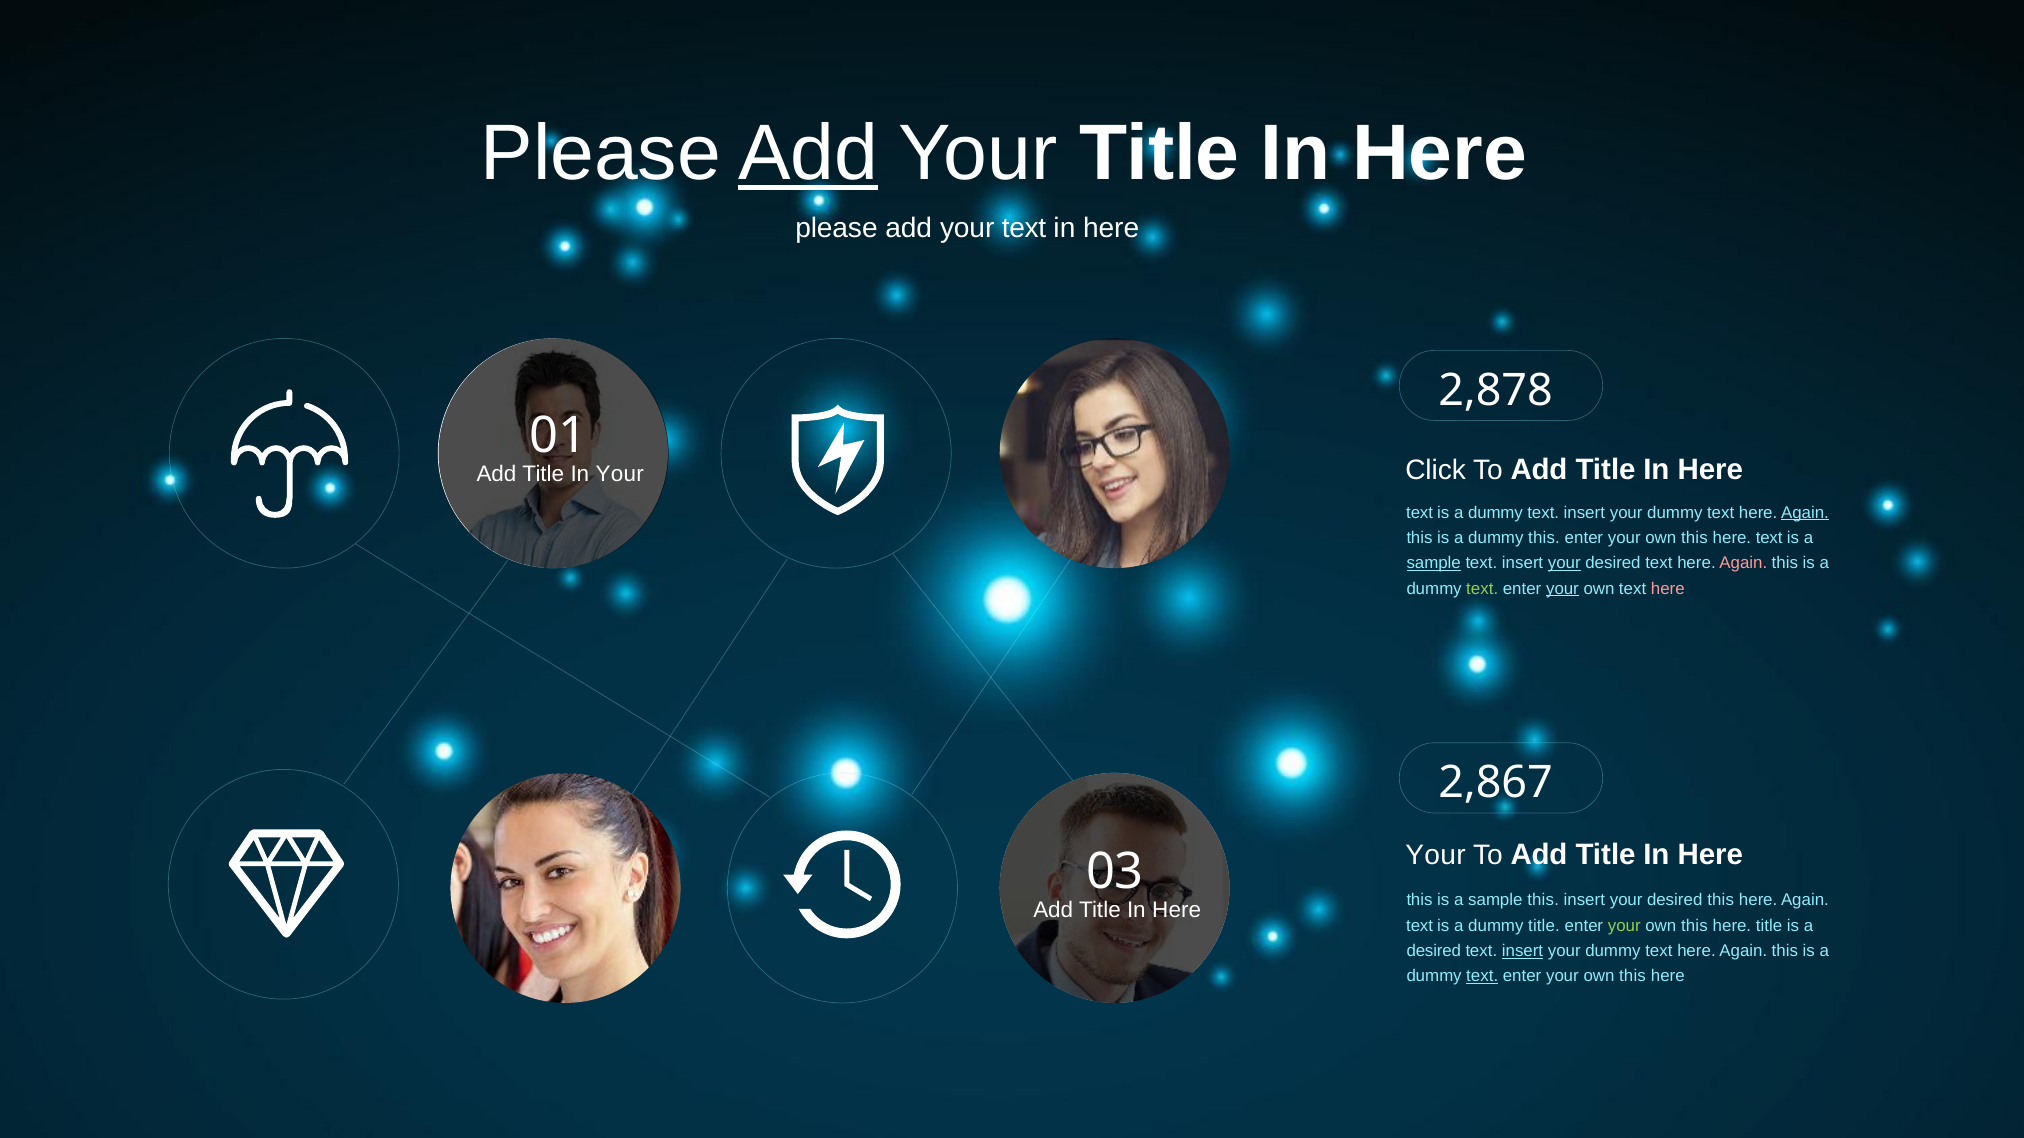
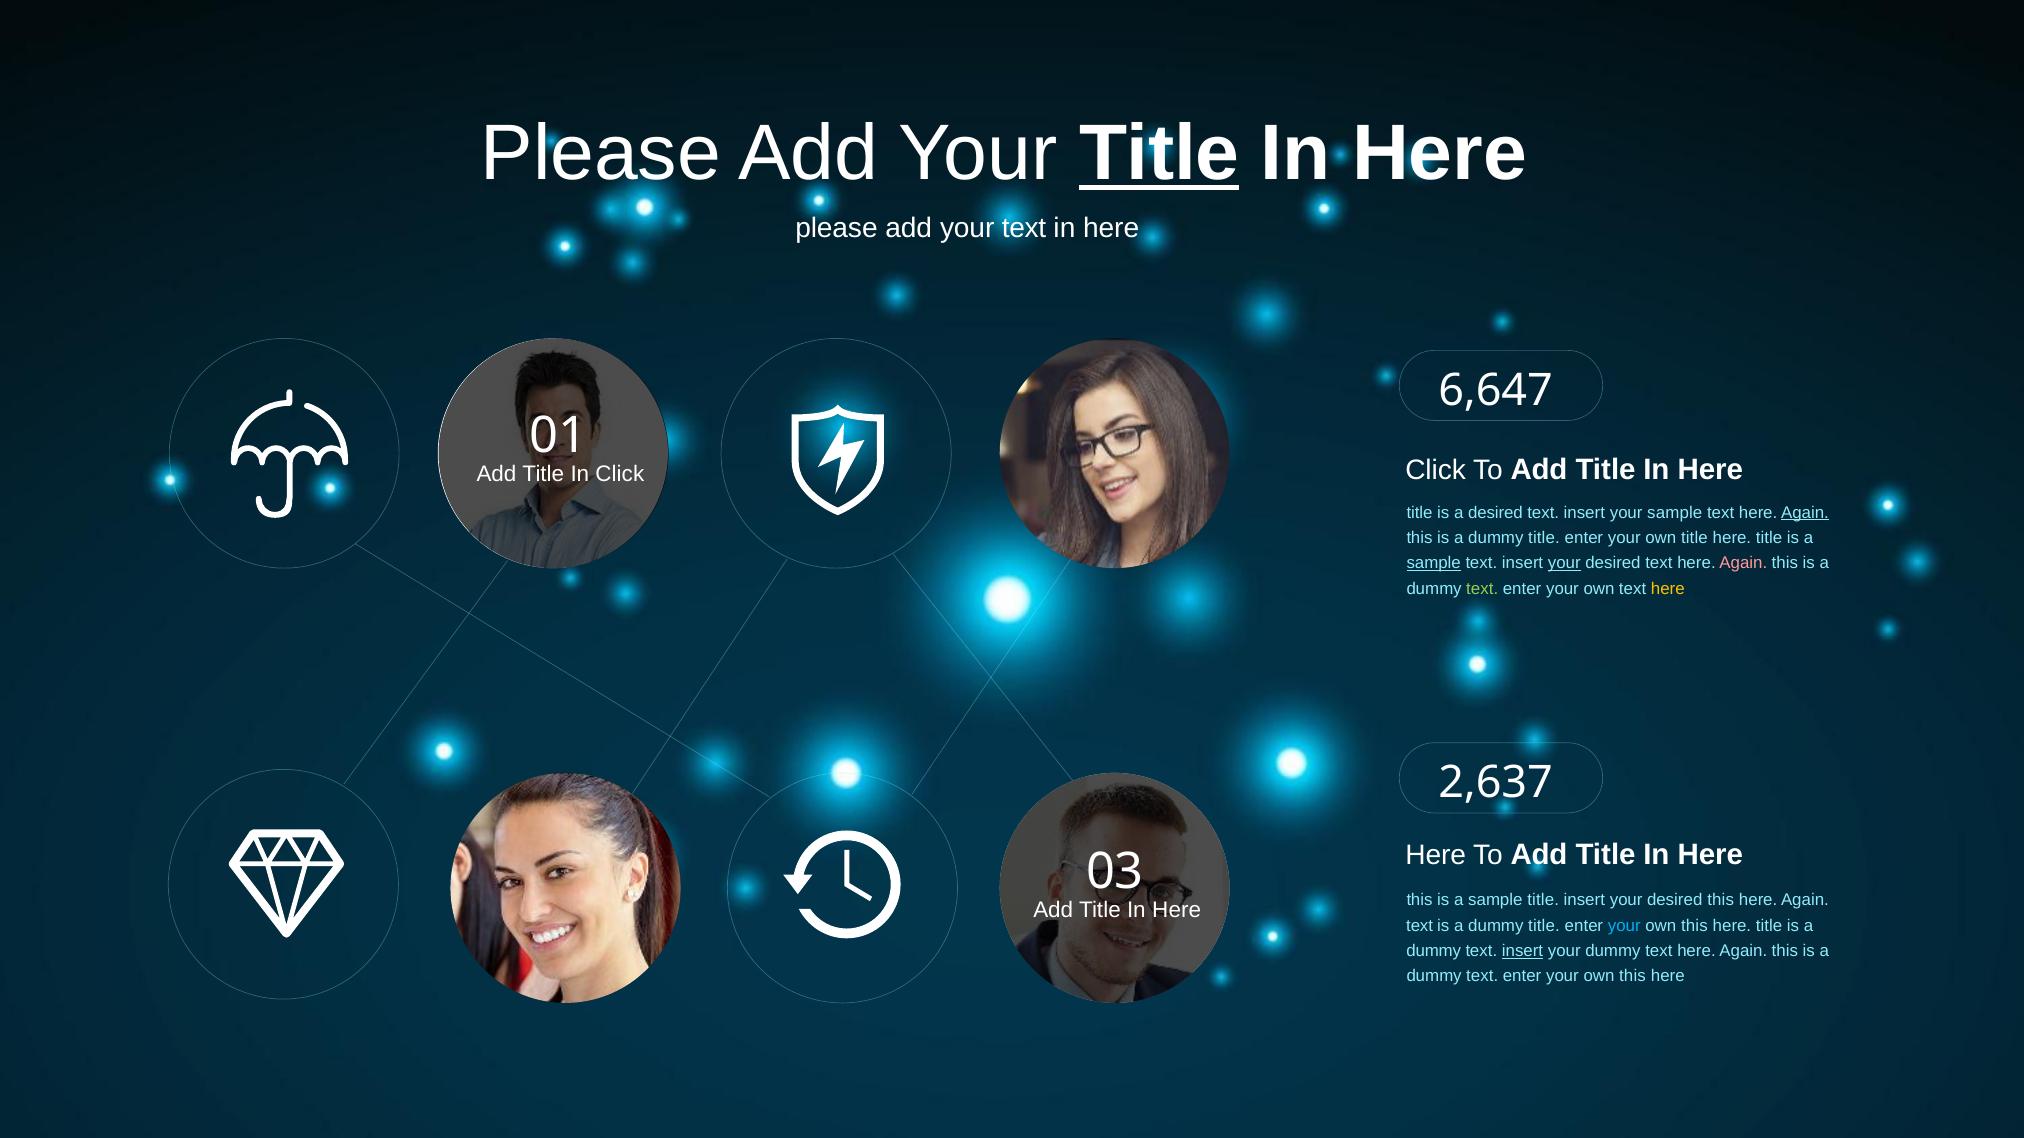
Add at (808, 154) underline: present -> none
Title at (1159, 154) underline: none -> present
2,878: 2,878 -> 6,647
Your at (620, 474): Your -> Click
text at (1420, 513): text -> title
dummy at (1495, 513): dummy -> desired
dummy at (1675, 513): dummy -> sample
this at (1544, 538): this -> title
this at (1694, 538): this -> title
text at (1769, 538): text -> title
your at (1562, 589) underline: present -> none
here at (1668, 589) colour: pink -> yellow
2,867: 2,867 -> 2,637
Your at (1436, 855): Your -> Here
sample this: this -> title
your at (1624, 926) colour: light green -> light blue
desired at (1434, 951): desired -> dummy
text at (1482, 977) underline: present -> none
